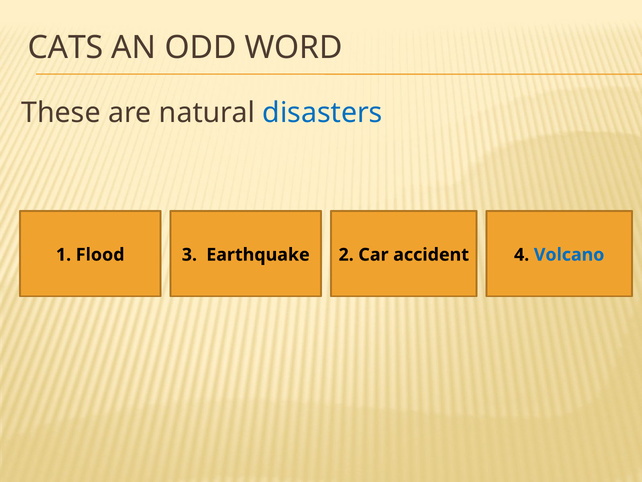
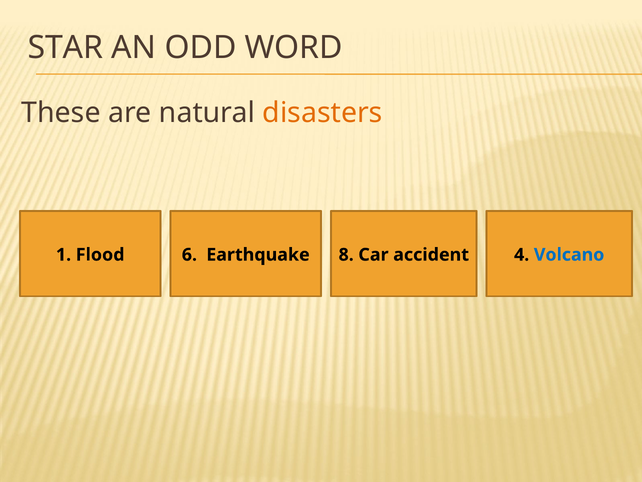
CATS: CATS -> STAR
disasters colour: blue -> orange
3: 3 -> 6
2: 2 -> 8
